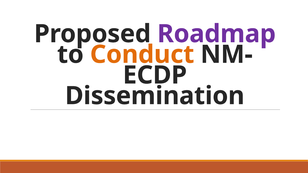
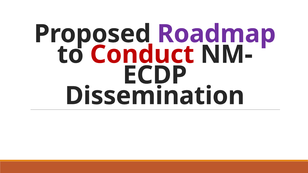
Conduct colour: orange -> red
